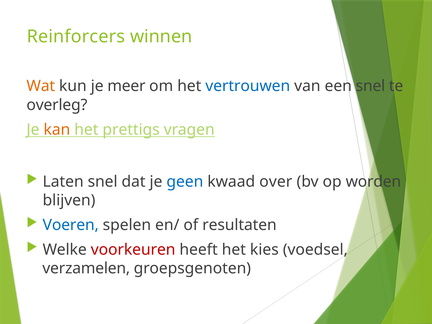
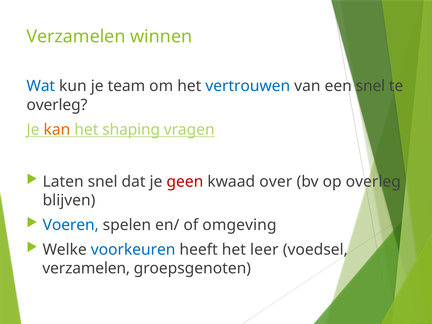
Reinforcers at (76, 37): Reinforcers -> Verzamelen
Wat colour: orange -> blue
meer: meer -> team
prettigs: prettigs -> shaping
geen colour: blue -> red
op worden: worden -> overleg
resultaten: resultaten -> omgeving
voorkeuren colour: red -> blue
kies: kies -> leer
